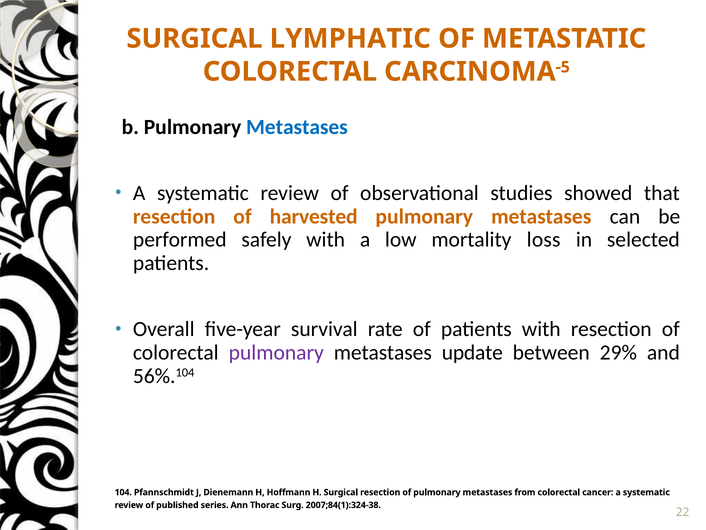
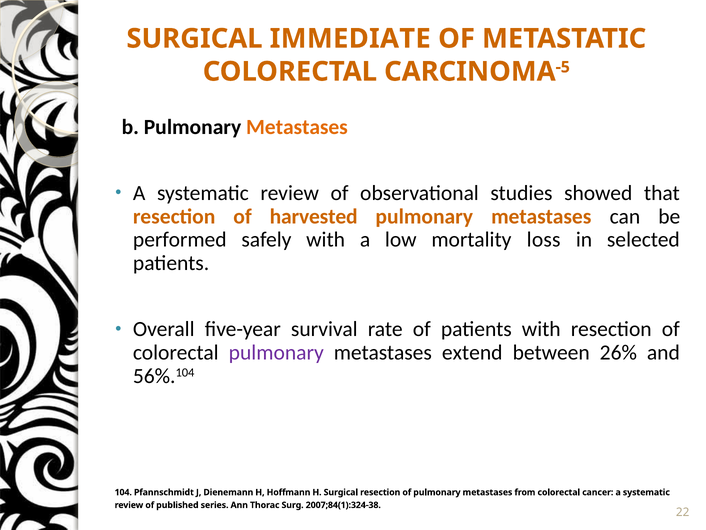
LYMPHATIC: LYMPHATIC -> IMMEDIATE
Metastases at (297, 127) colour: blue -> orange
update: update -> extend
29%: 29% -> 26%
